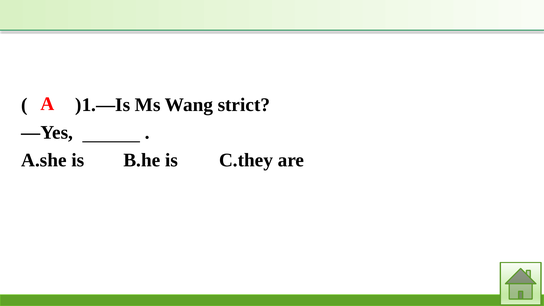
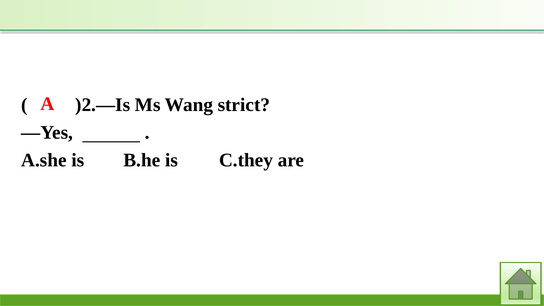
)1.—Is: )1.—Is -> )2.—Is
